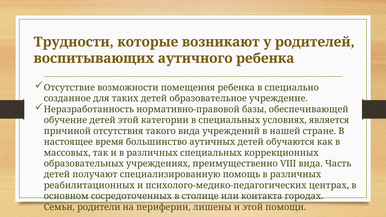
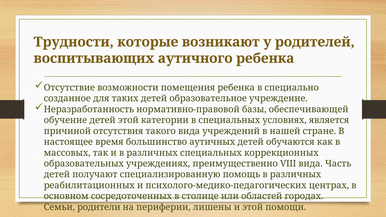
контакта: контакта -> областей
